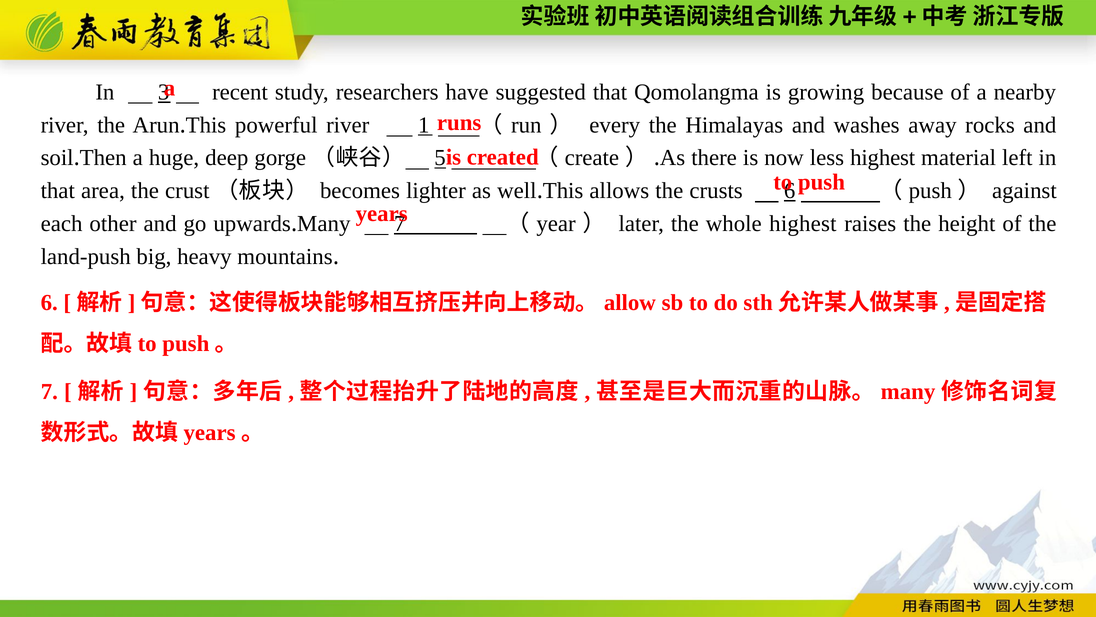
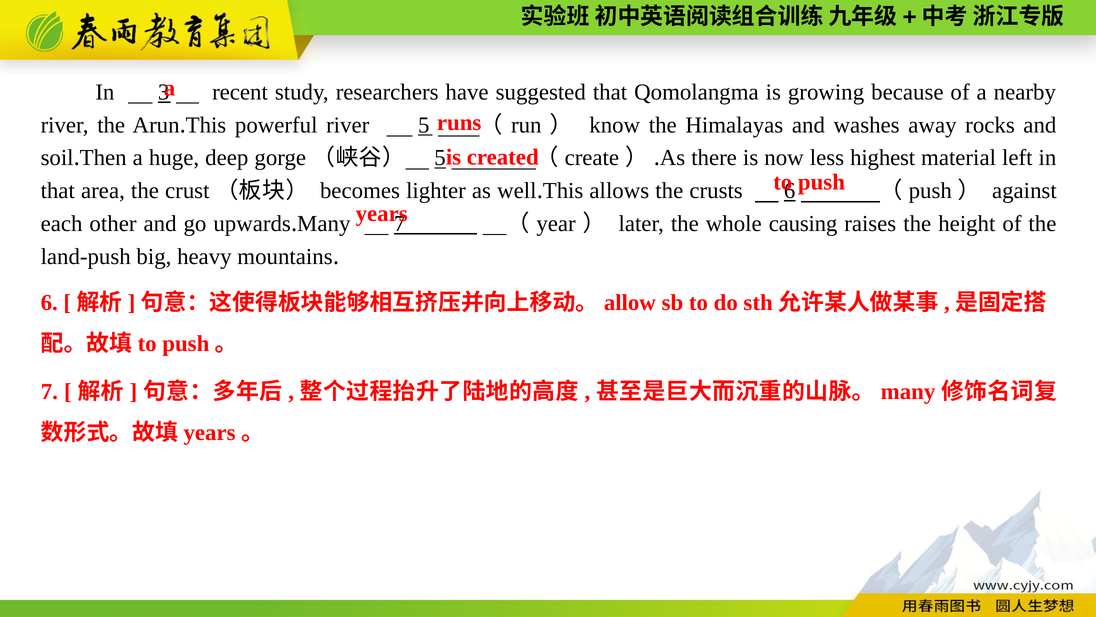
river 1: 1 -> 5
every: every -> know
whole highest: highest -> causing
